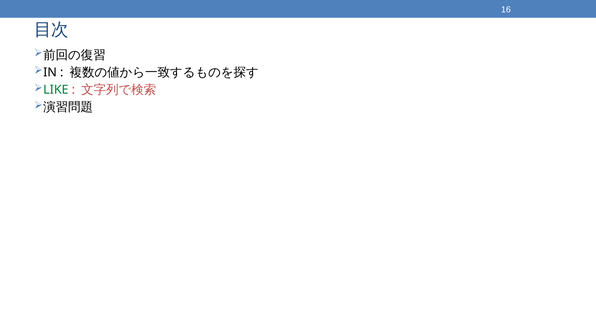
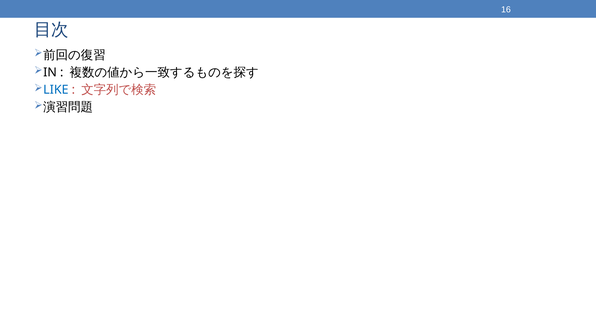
LIKE colour: green -> blue
